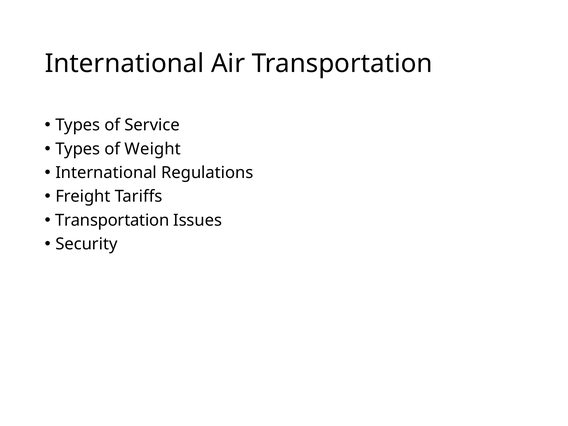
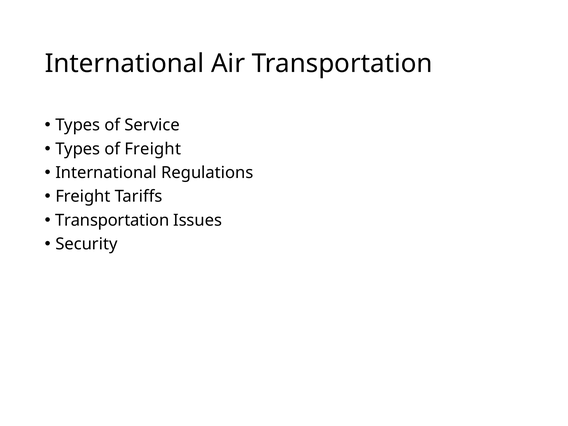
of Weight: Weight -> Freight
